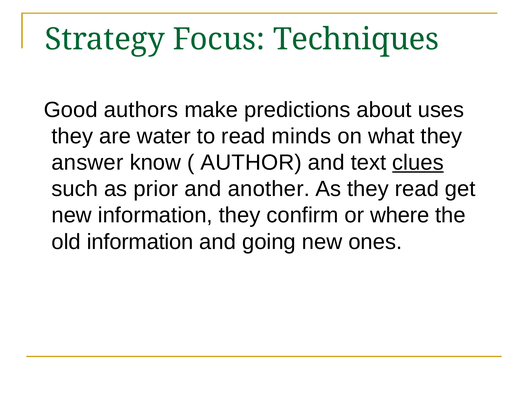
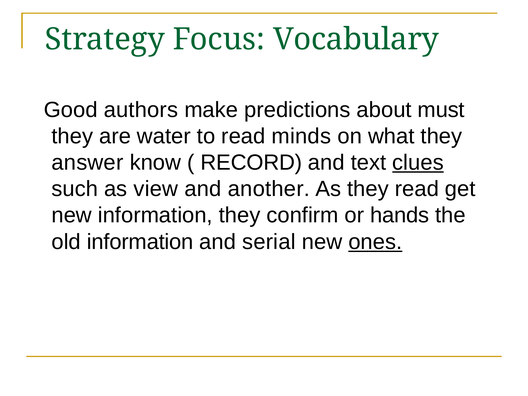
Techniques: Techniques -> Vocabulary
uses: uses -> must
AUTHOR: AUTHOR -> RECORD
prior: prior -> view
where: where -> hands
going: going -> serial
ones underline: none -> present
